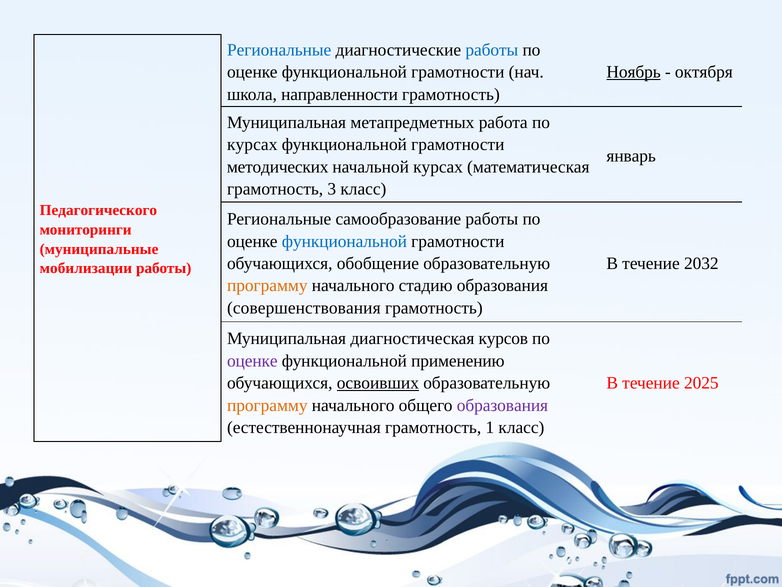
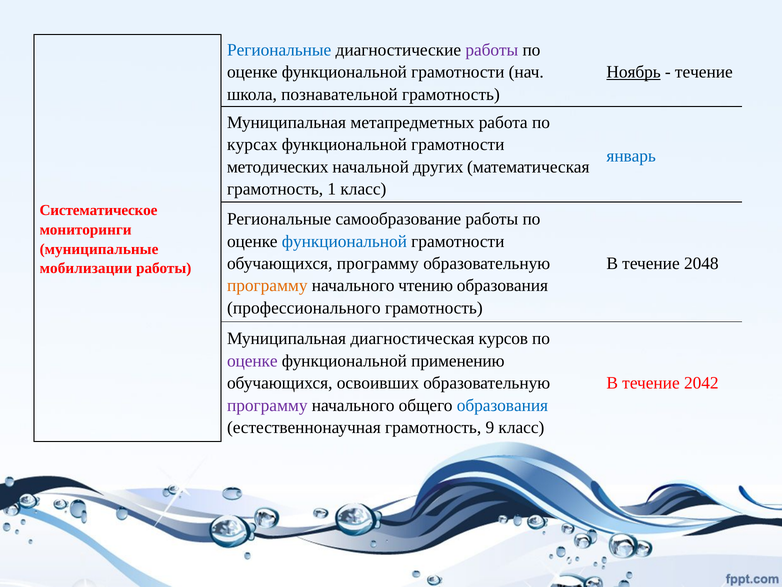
работы at (492, 50) colour: blue -> purple
октября at (704, 72): октября -> течение
направленности: направленности -> познавательной
январь colour: black -> blue
начальной курсах: курсах -> других
3: 3 -> 1
Педагогического: Педагогического -> Систематическое
обучающихся обобщение: обобщение -> программу
2032: 2032 -> 2048
стадию: стадию -> чтению
совершенствования: совершенствования -> профессионального
освоивших underline: present -> none
2025: 2025 -> 2042
программу at (267, 405) colour: orange -> purple
образования at (502, 405) colour: purple -> blue
1: 1 -> 9
